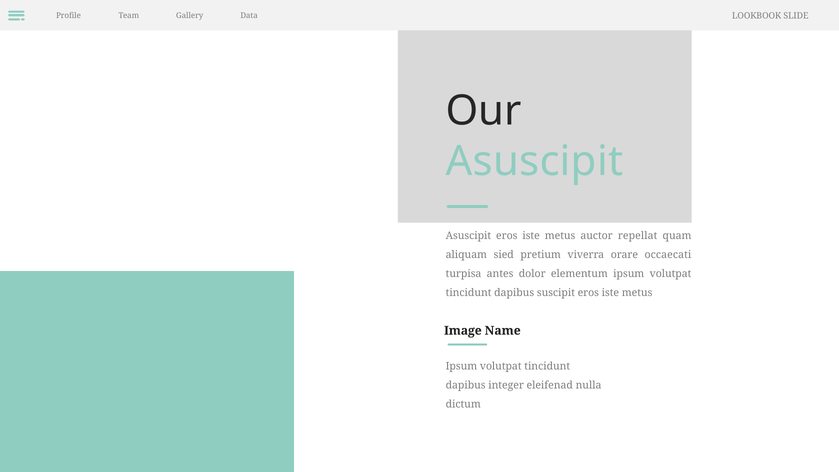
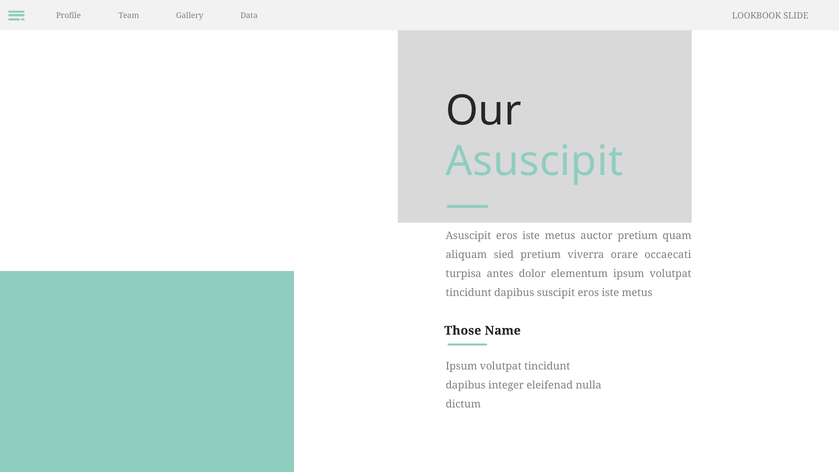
auctor repellat: repellat -> pretium
Image: Image -> Those
